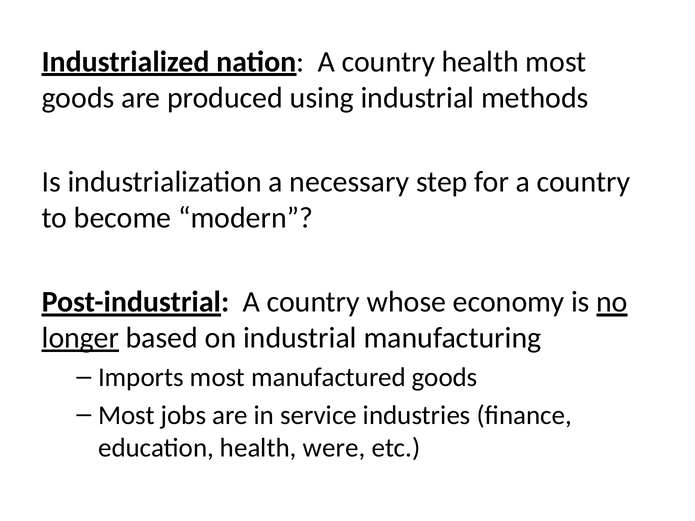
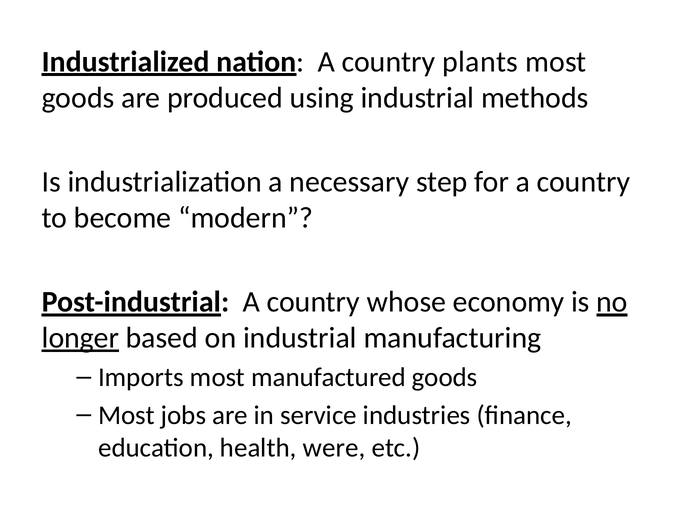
country health: health -> plants
